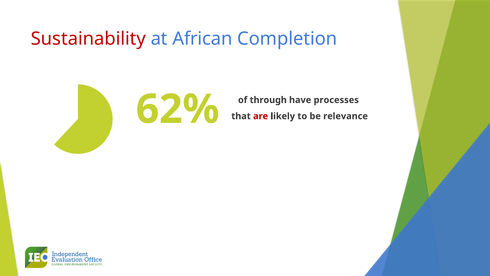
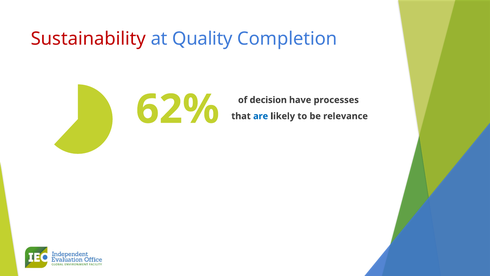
African: African -> Quality
through: through -> decision
are colour: red -> blue
